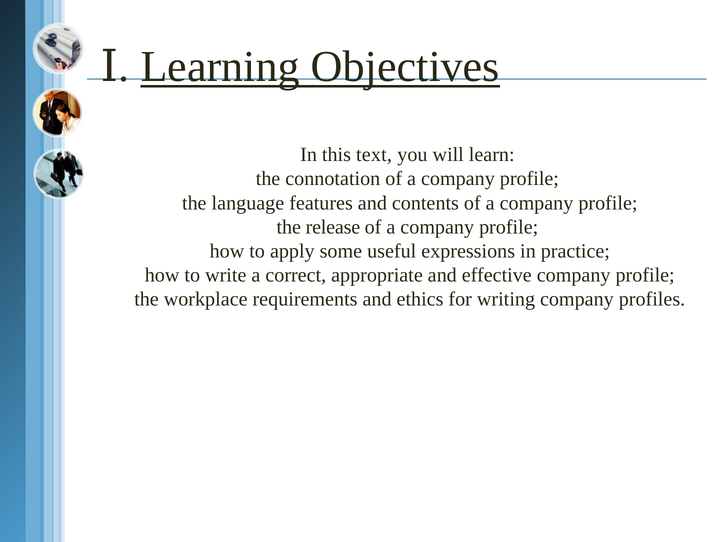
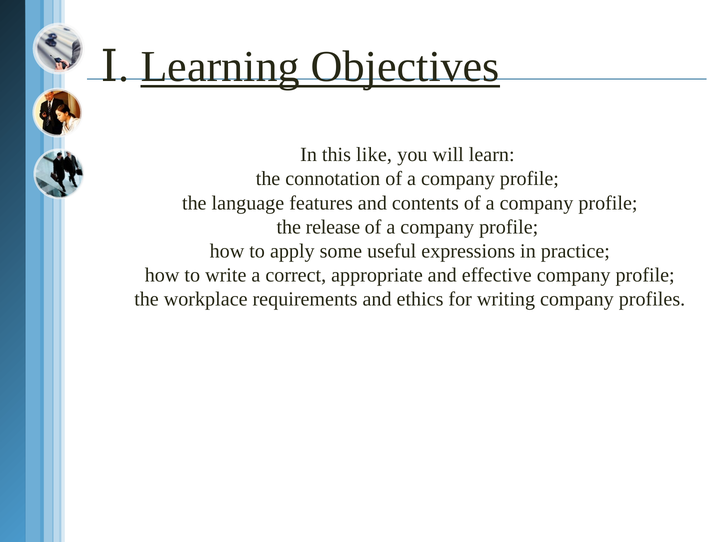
text: text -> like
